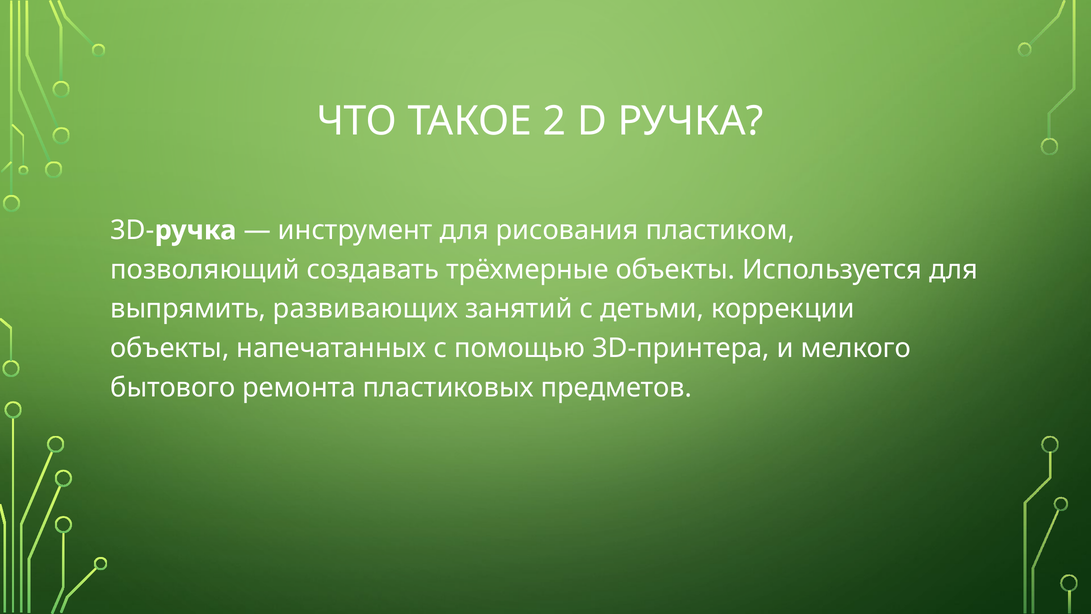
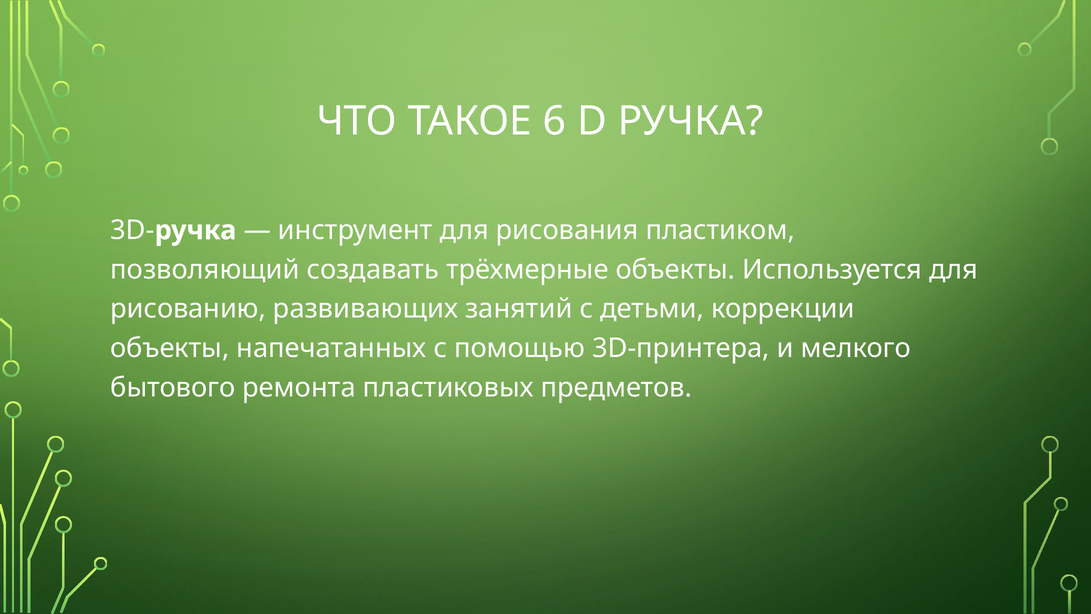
2: 2 -> 6
выпрямить: выпрямить -> рисованию
